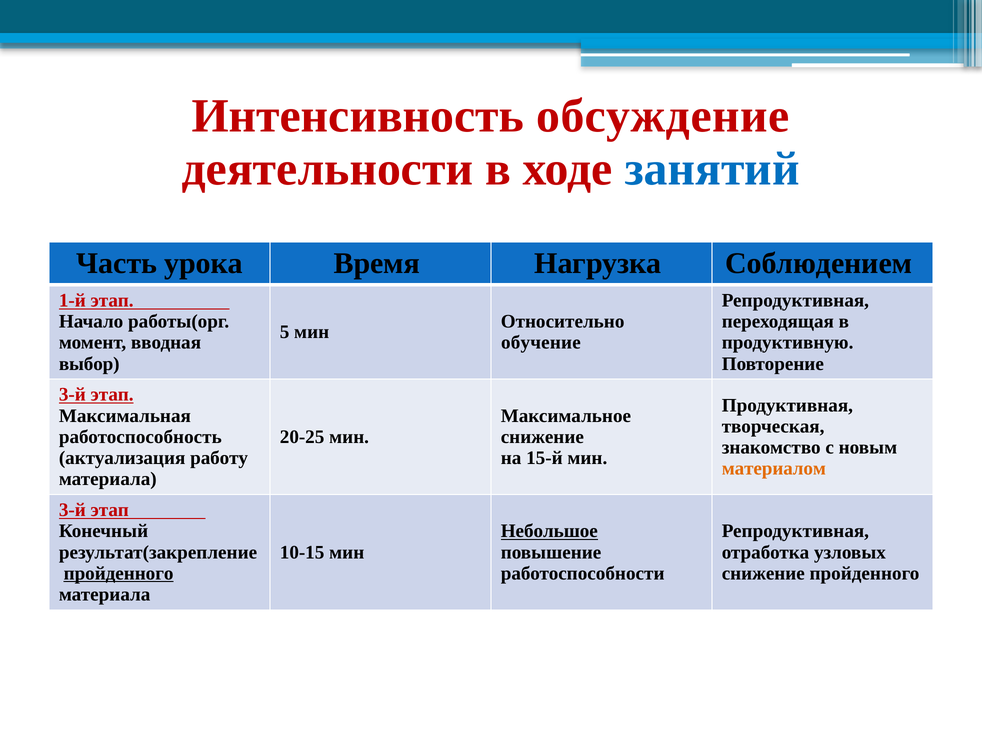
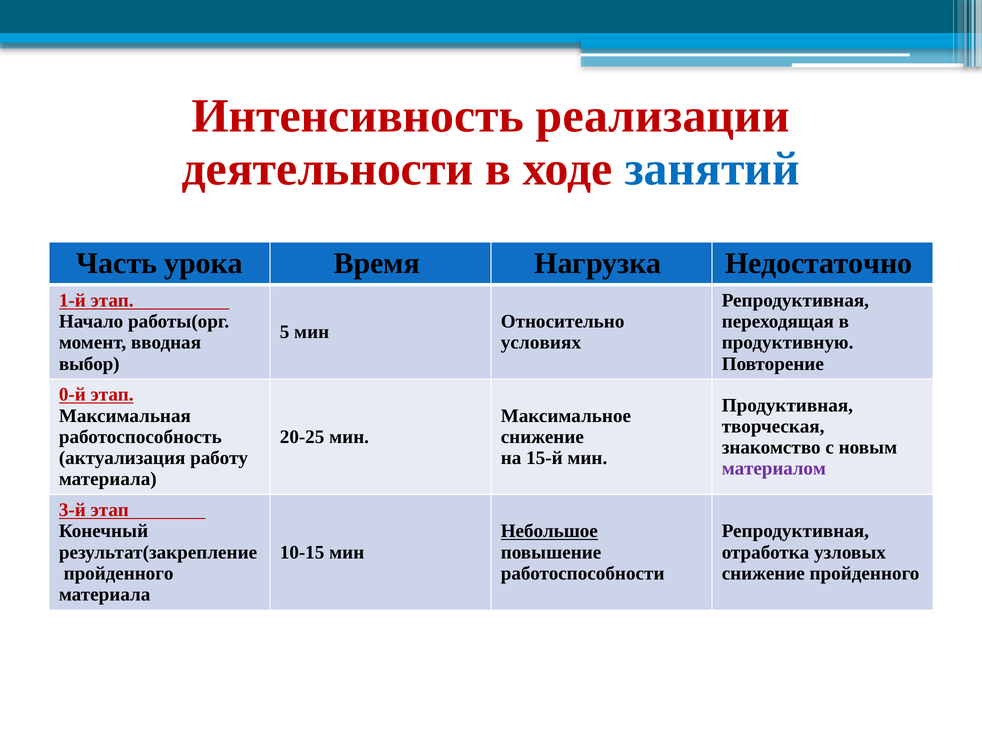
обсуждение: обсуждение -> реализации
Соблюдением: Соблюдением -> Недостаточно
обучение: обучение -> условиях
3-й at (72, 394): 3-й -> 0-й
материалом colour: orange -> purple
пройденного at (119, 573) underline: present -> none
